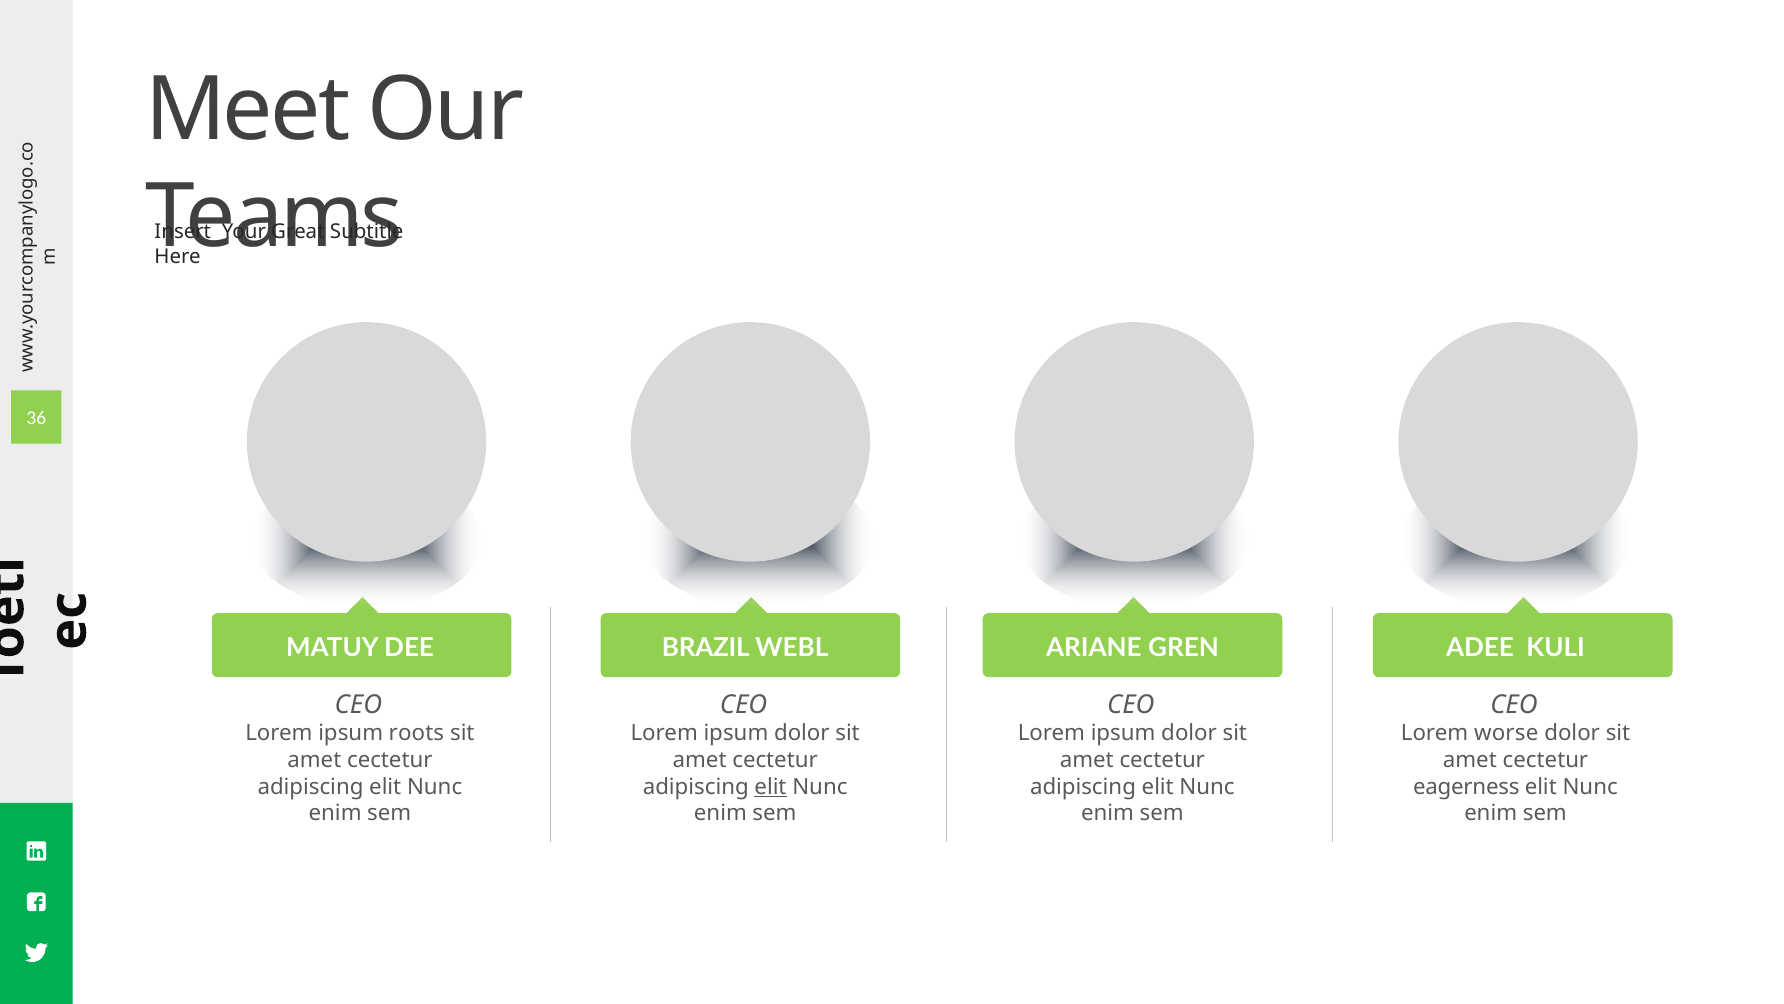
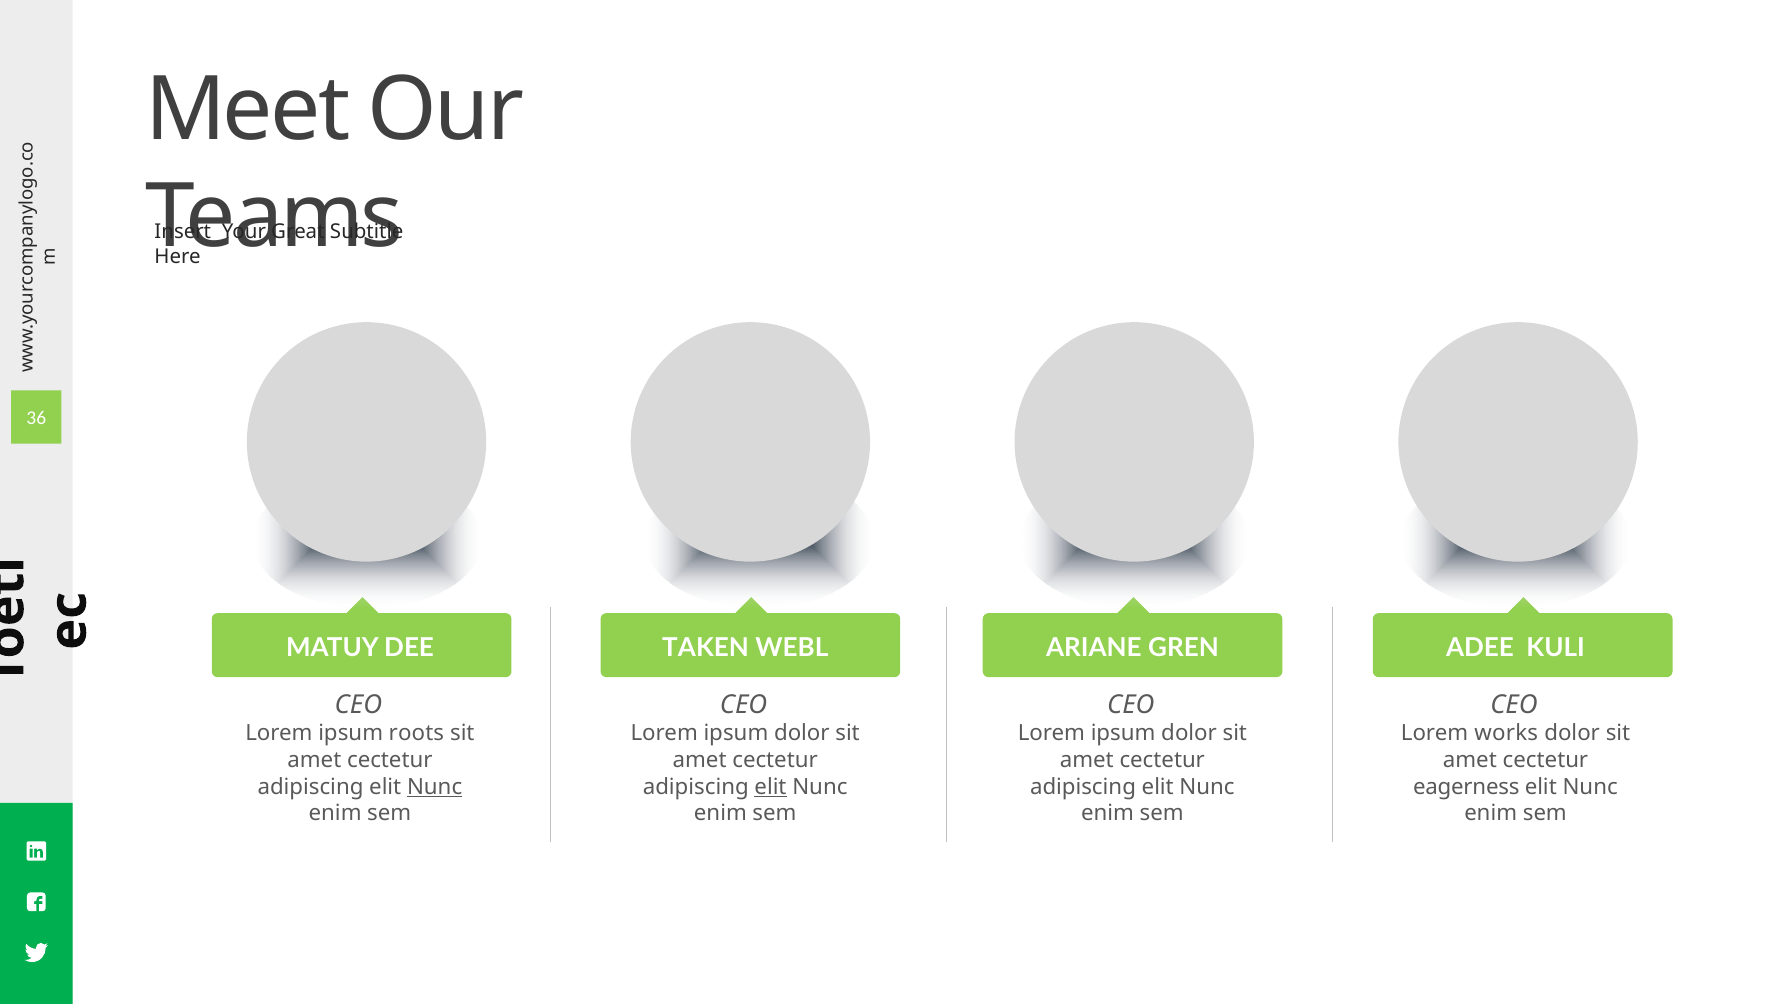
BRAZIL: BRAZIL -> TAKEN
worse: worse -> works
Nunc at (435, 786) underline: none -> present
